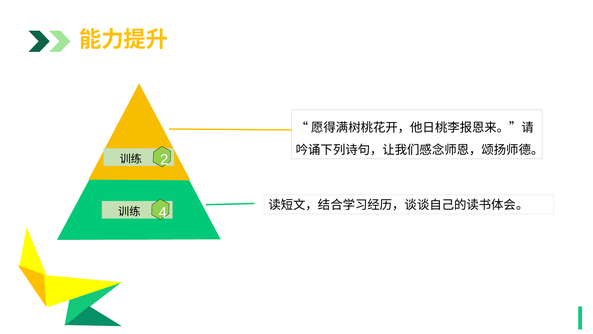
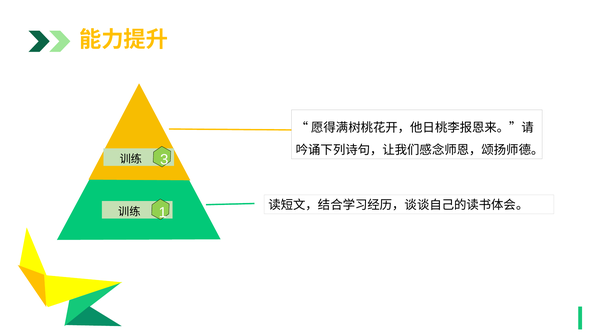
2: 2 -> 3
4 at (163, 212): 4 -> 1
